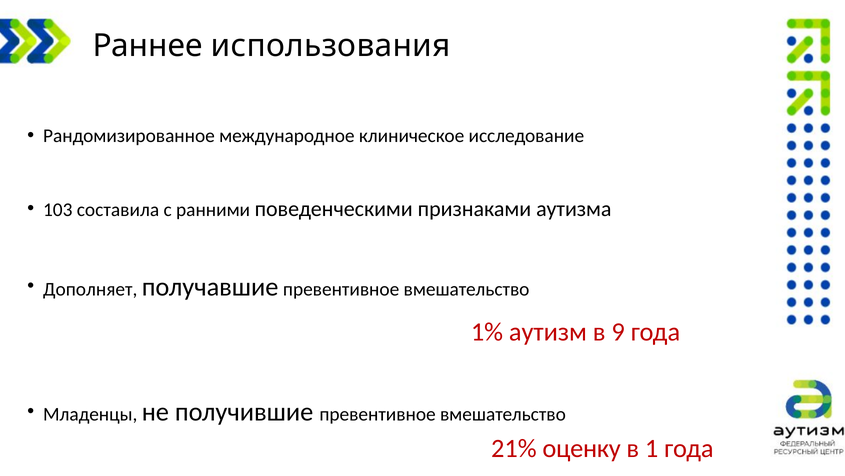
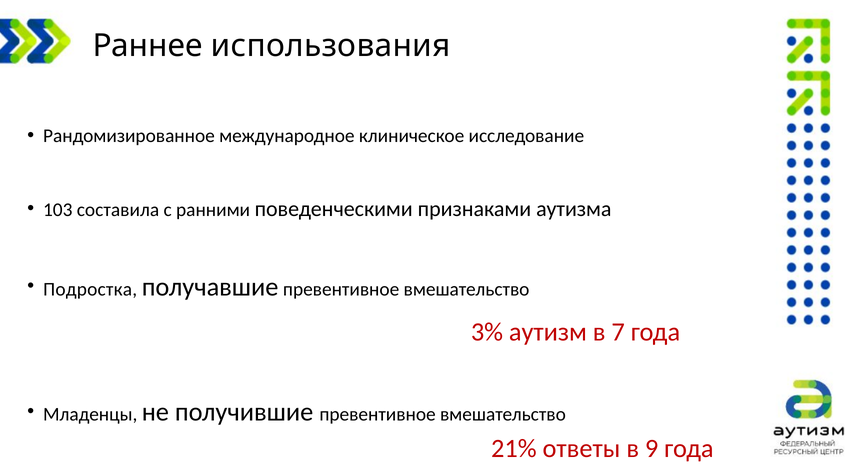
Дополняет: Дополняет -> Подростка
1%: 1% -> 3%
9: 9 -> 7
оценку: оценку -> ответы
1: 1 -> 9
